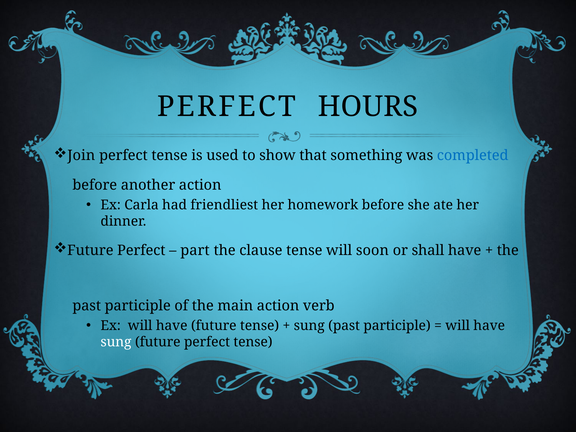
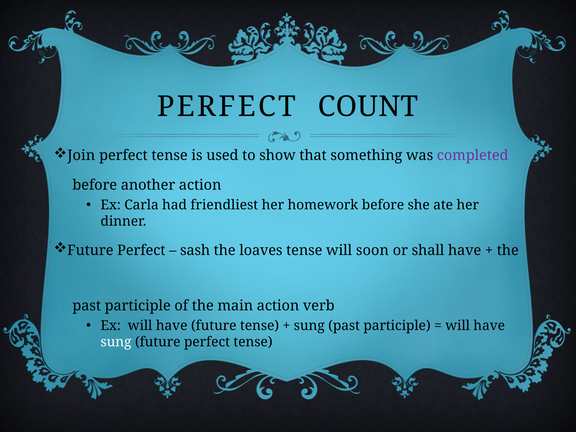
HOURS: HOURS -> COUNT
completed colour: blue -> purple
part: part -> sash
clause: clause -> loaves
